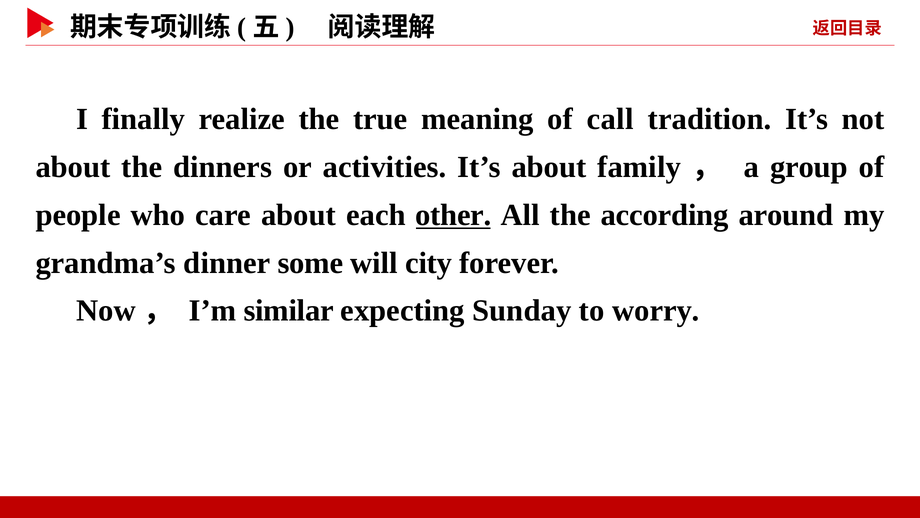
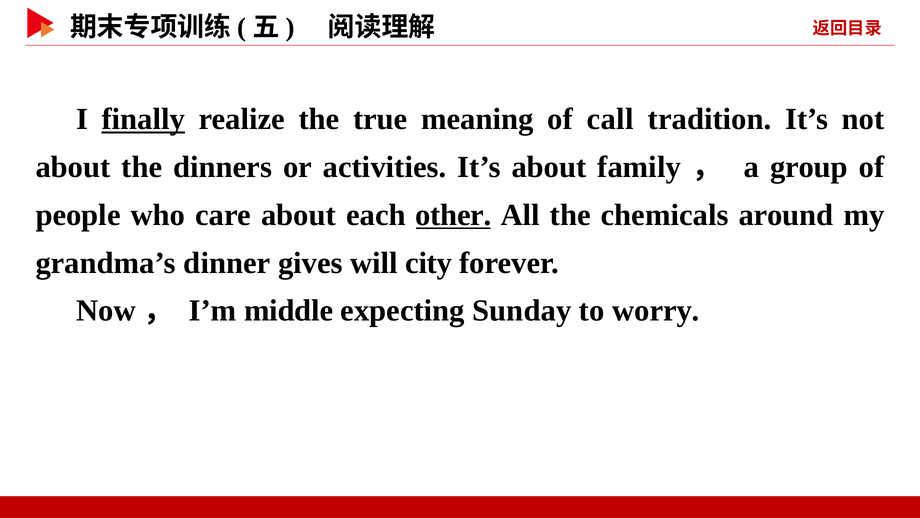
finally underline: none -> present
according: according -> chemicals
some: some -> gives
similar: similar -> middle
